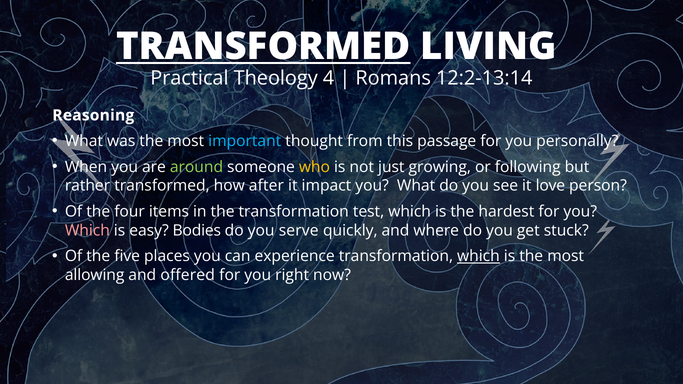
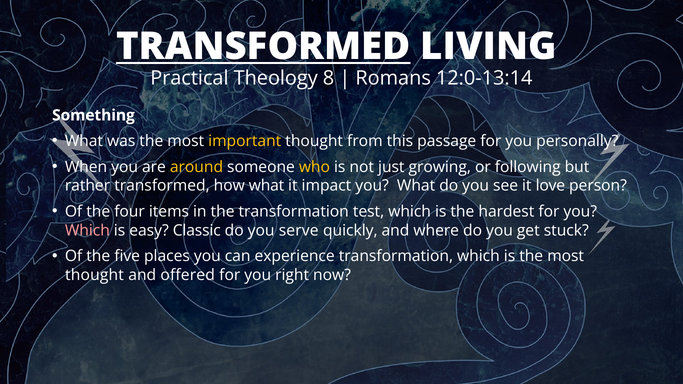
4: 4 -> 8
12:2-13:14: 12:2-13:14 -> 12:0-13:14
Reasoning: Reasoning -> Something
important colour: light blue -> yellow
around colour: light green -> yellow
how after: after -> what
Bodies: Bodies -> Classic
which at (478, 256) underline: present -> none
allowing at (95, 275): allowing -> thought
